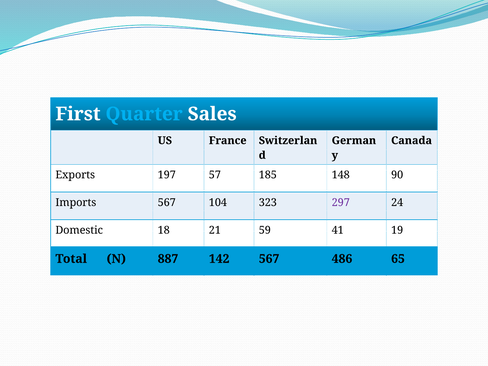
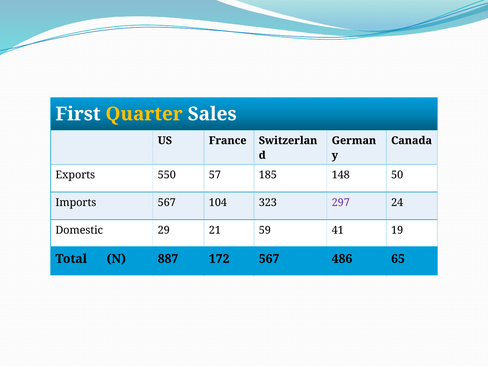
Quarter colour: light blue -> yellow
197: 197 -> 550
90: 90 -> 50
18: 18 -> 29
142: 142 -> 172
